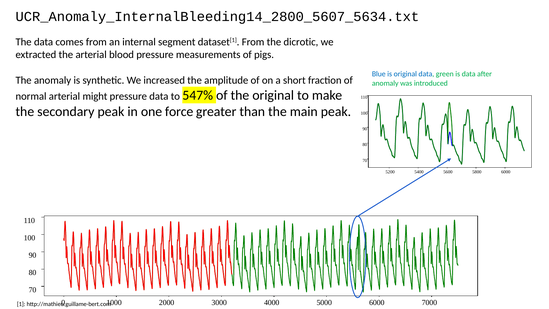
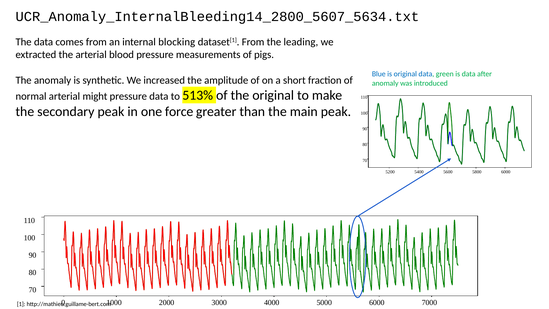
segment: segment -> blocking
dicrotic: dicrotic -> leading
547%: 547% -> 513%
